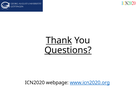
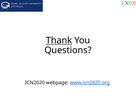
Questions underline: present -> none
